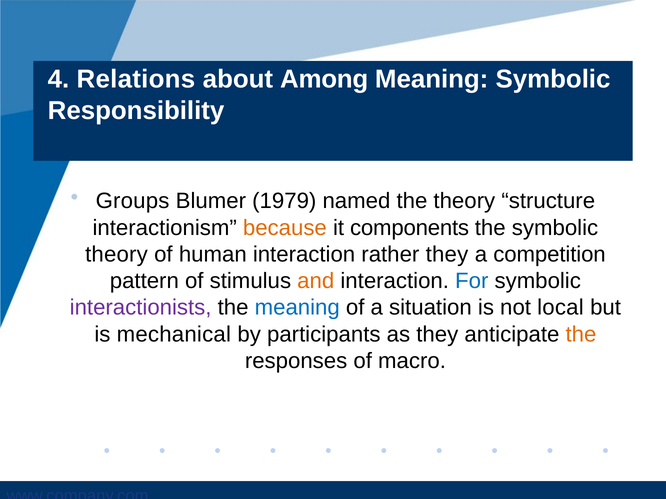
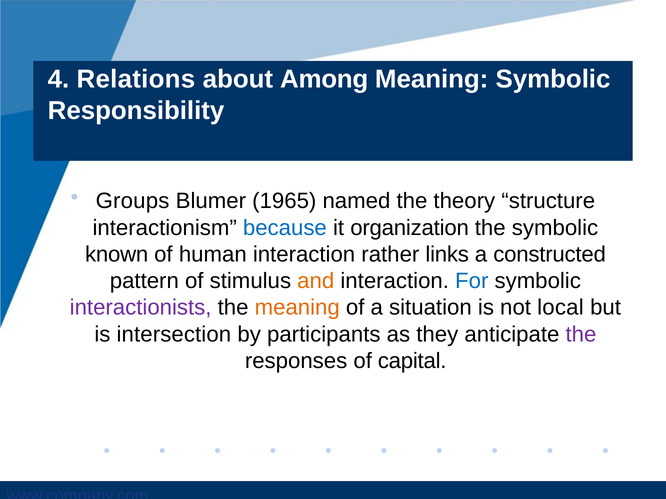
1979: 1979 -> 1965
because colour: orange -> blue
components: components -> organization
theory at (116, 255): theory -> known
rather they: they -> links
competition: competition -> constructed
meaning at (297, 308) colour: blue -> orange
mechanical: mechanical -> intersection
the at (581, 335) colour: orange -> purple
macro: macro -> capital
